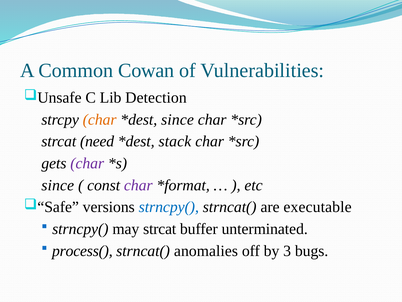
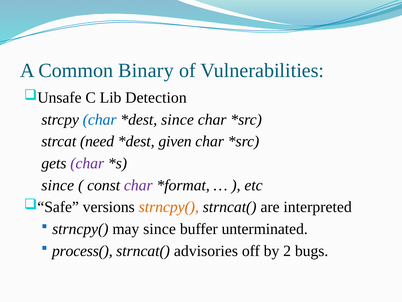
Cowan: Cowan -> Binary
char at (100, 119) colour: orange -> blue
stack: stack -> given
strncpy( at (169, 207) colour: blue -> orange
executable: executable -> interpreted
may strcat: strcat -> since
anomalies: anomalies -> advisories
3: 3 -> 2
